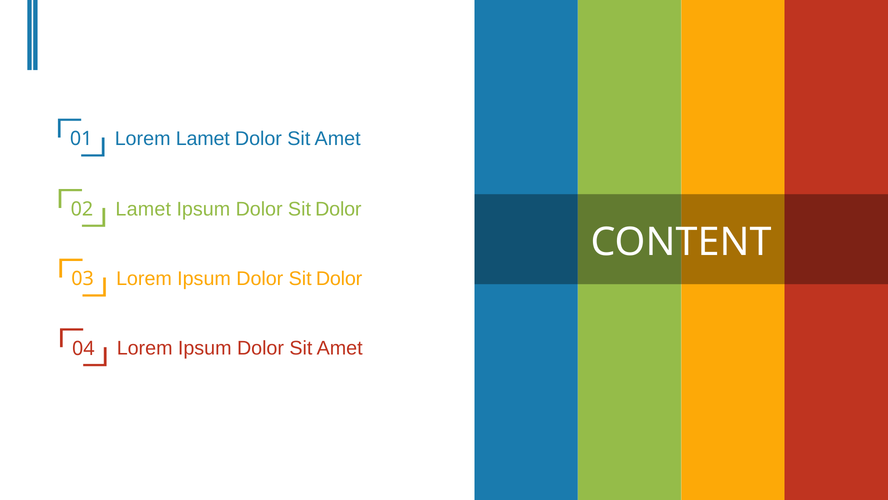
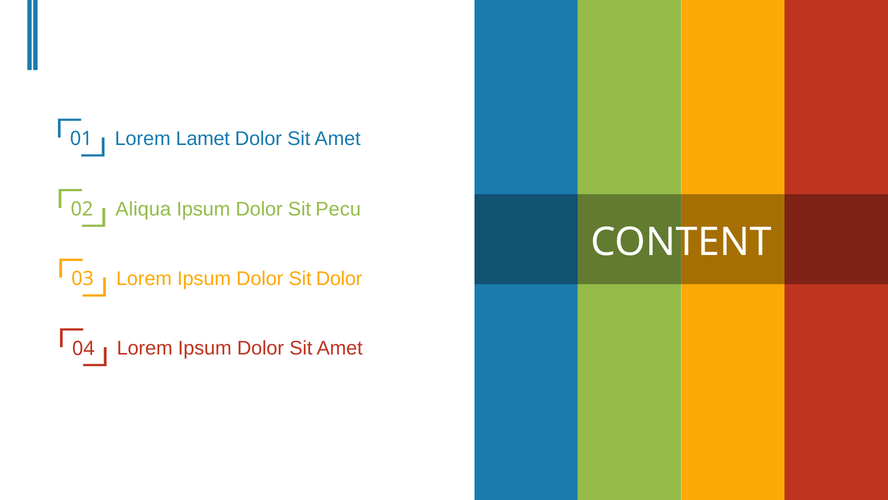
Lamet at (143, 209): Lamet -> Aliqua
Dolor at (338, 209): Dolor -> Pecu
